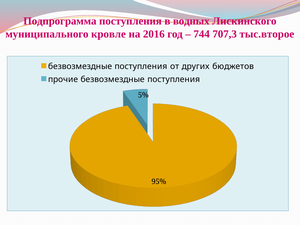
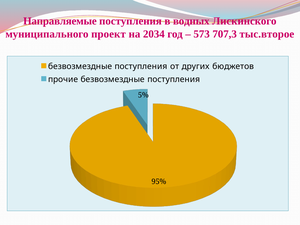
Подпрограмма: Подпрограмма -> Направляемые
кровле: кровле -> проект
2016: 2016 -> 2034
744: 744 -> 573
